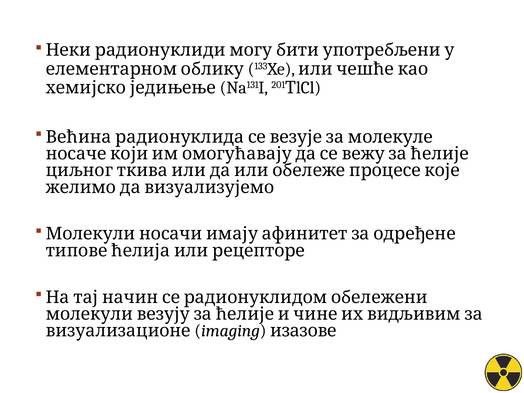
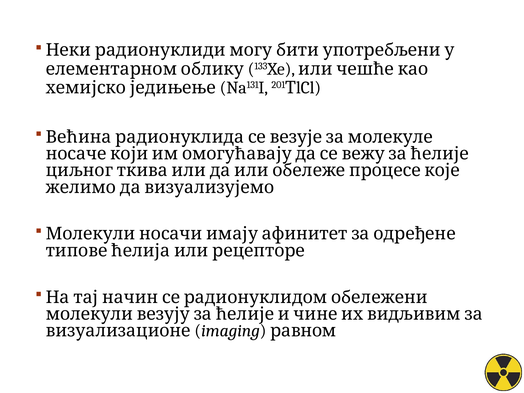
изазове: изазове -> равном
